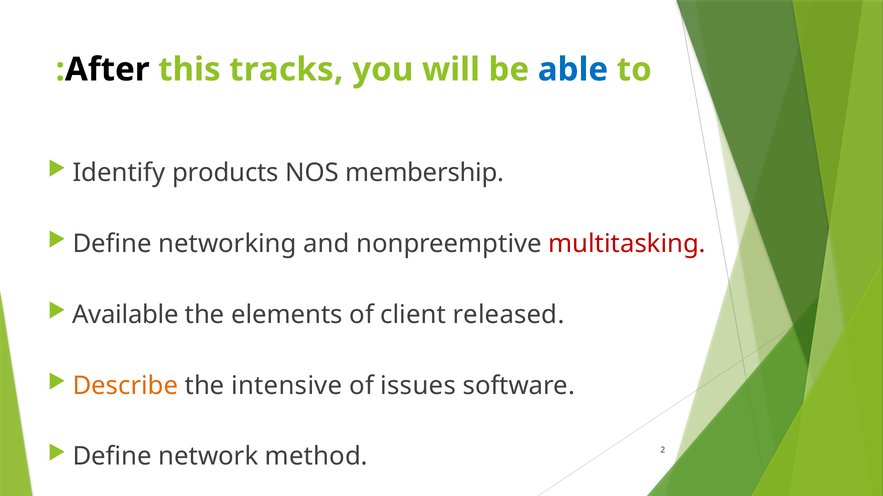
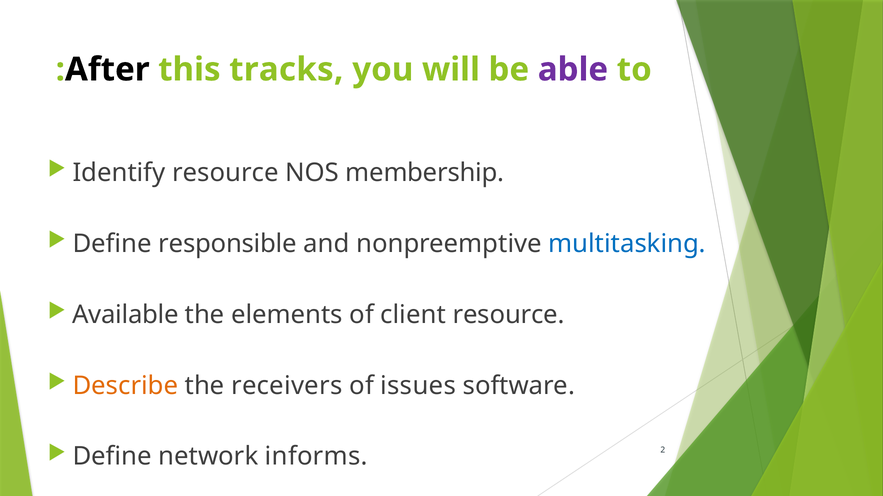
able colour: blue -> purple
Identify products: products -> resource
networking: networking -> responsible
multitasking colour: red -> blue
client released: released -> resource
intensive: intensive -> receivers
method: method -> informs
